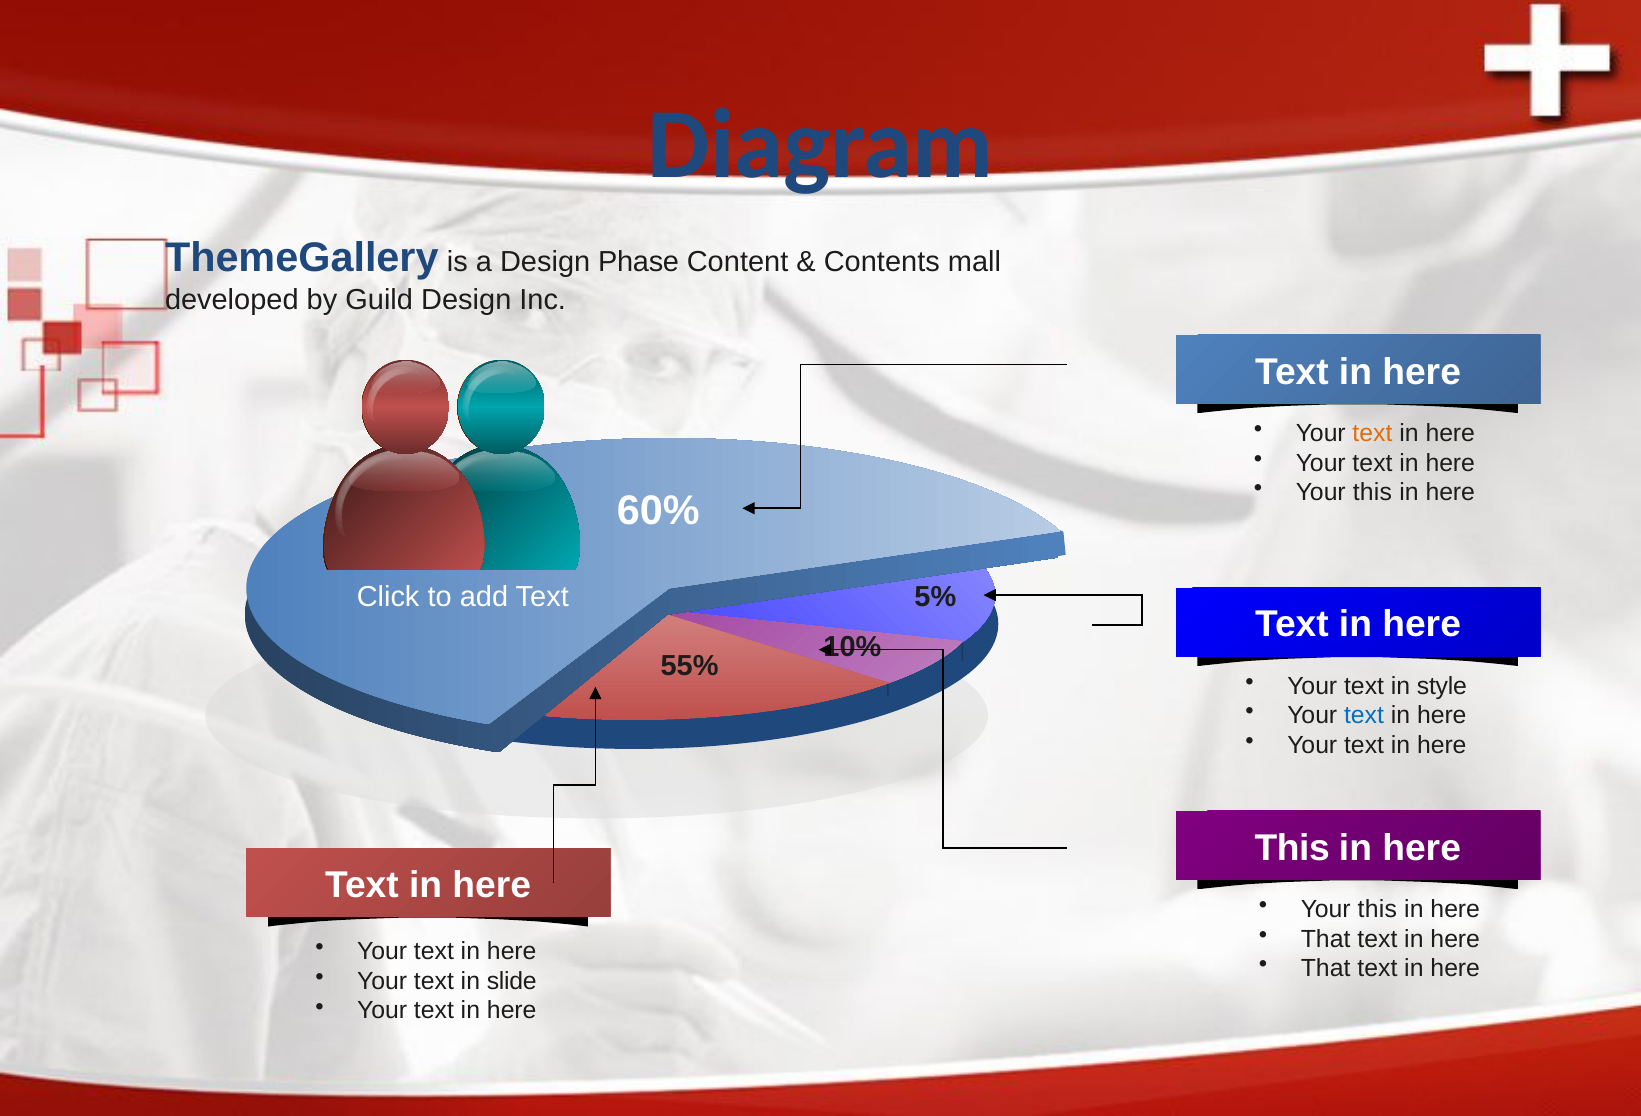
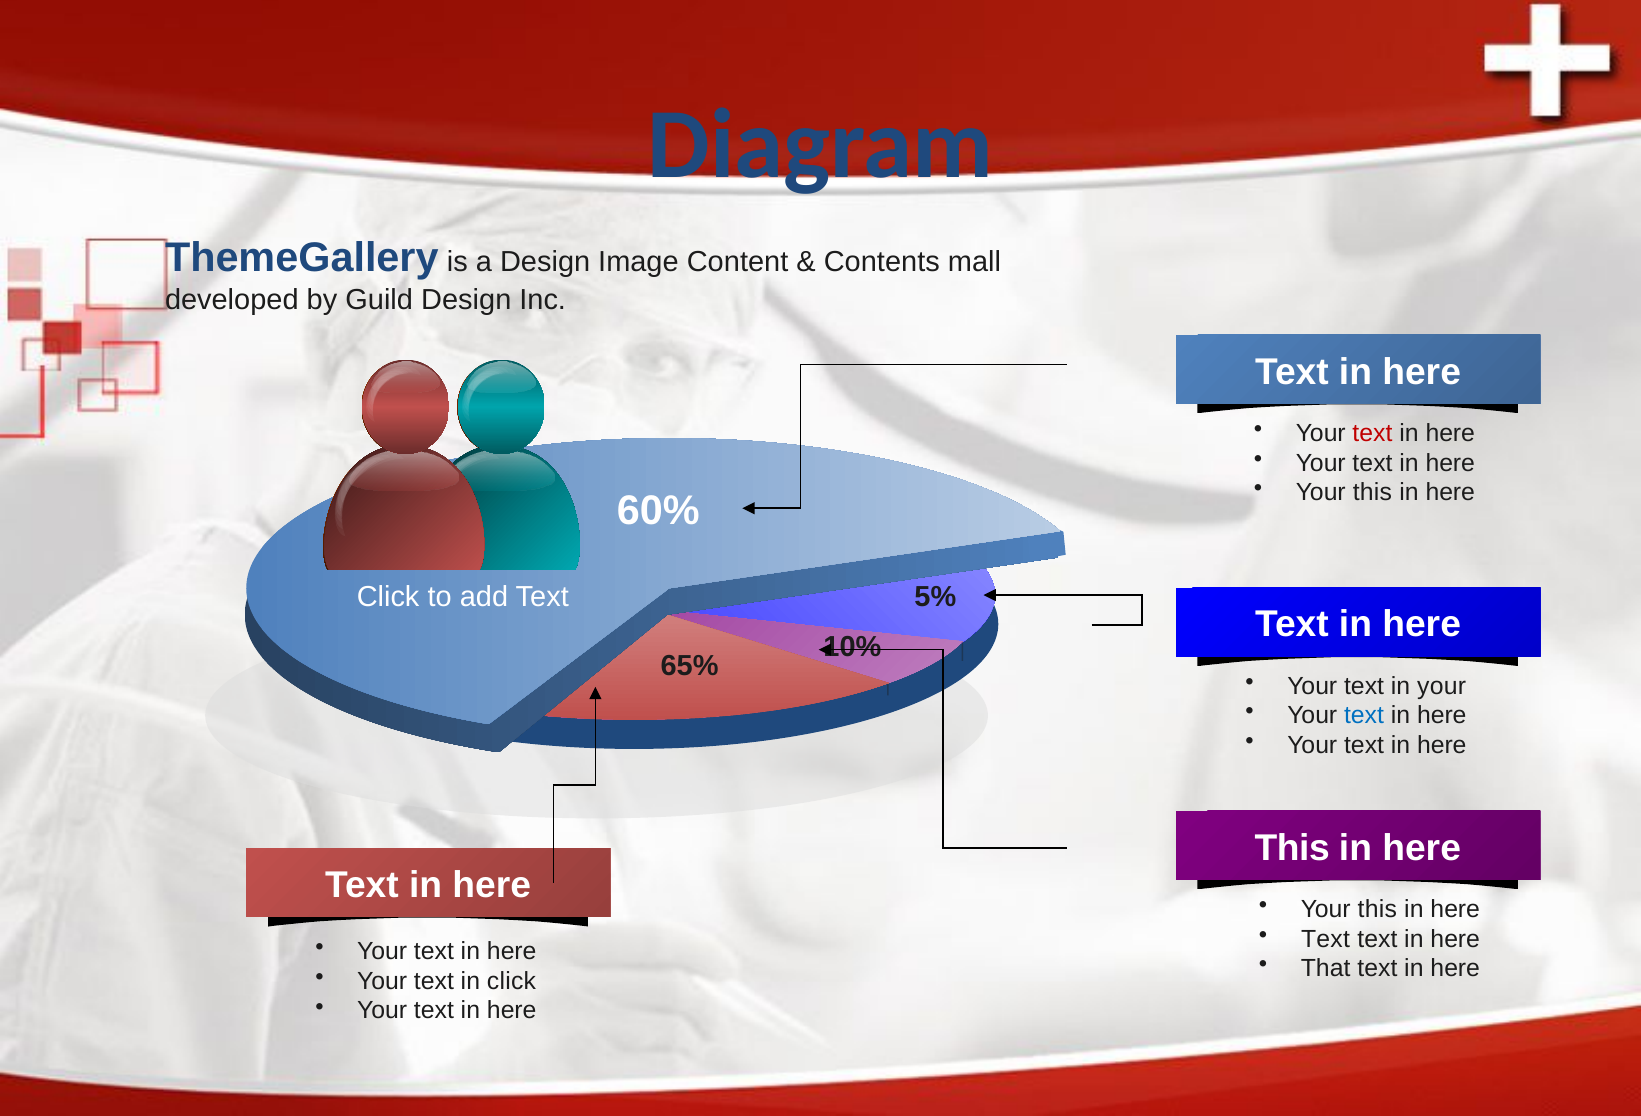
Phase: Phase -> Image
text at (1373, 433) colour: orange -> red
55%: 55% -> 65%
in style: style -> your
That at (1326, 939): That -> Text
in slide: slide -> click
